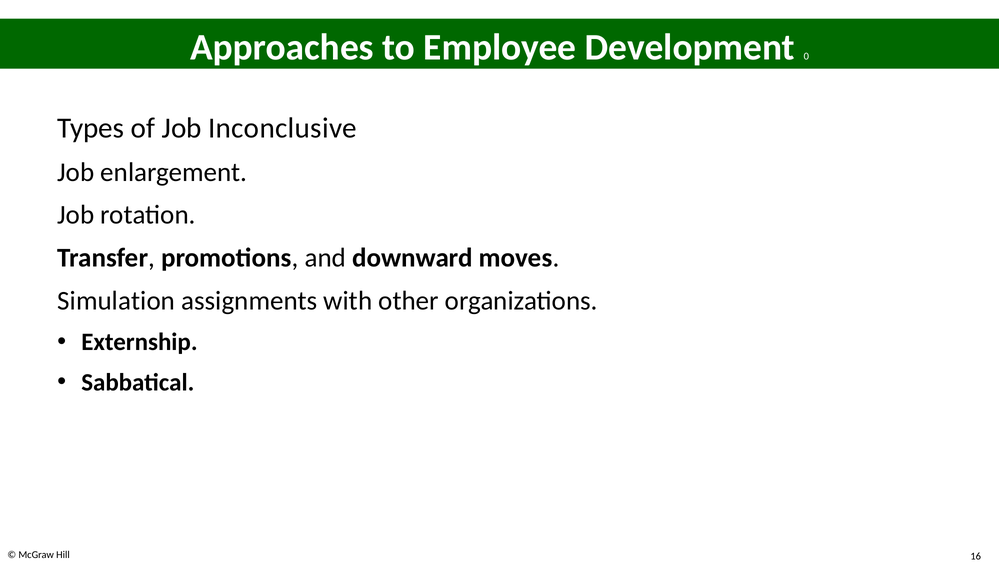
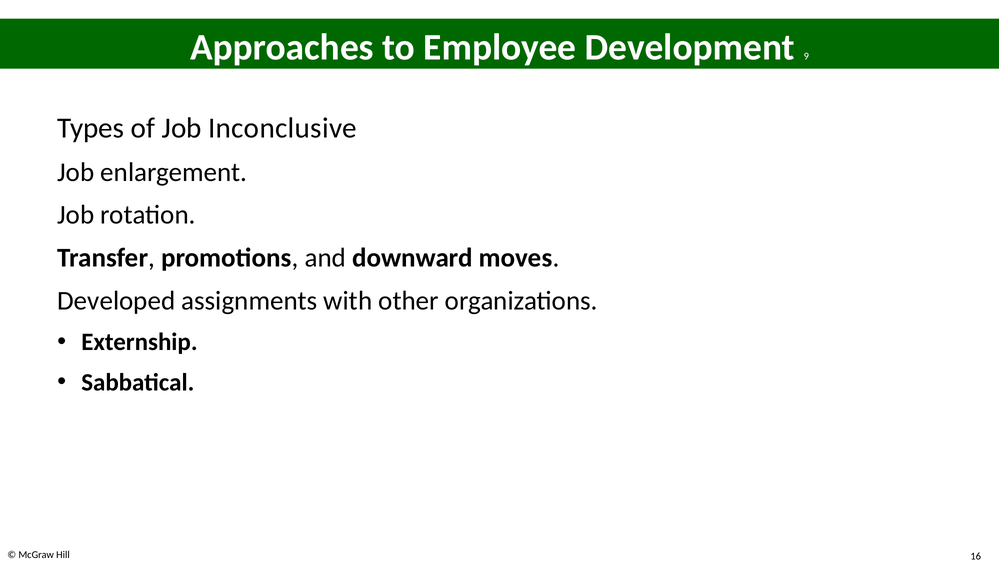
0: 0 -> 9
Simulation: Simulation -> Developed
